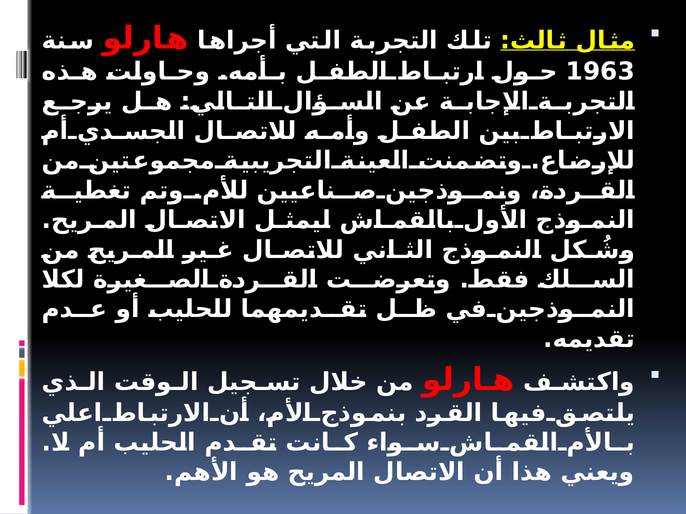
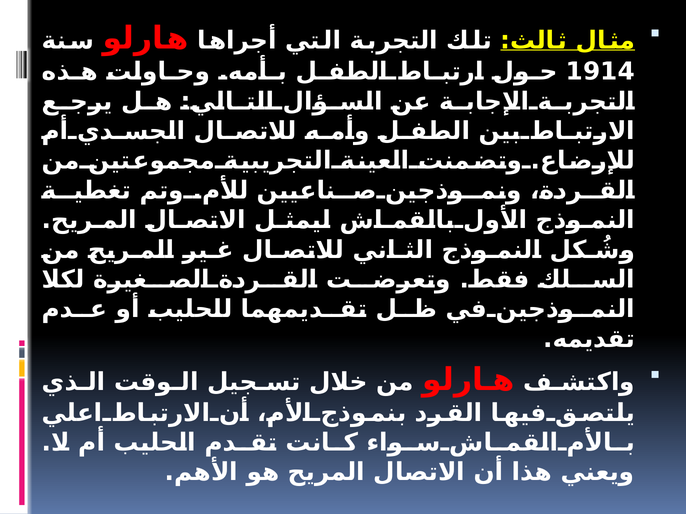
1963: 1963 -> 1914
